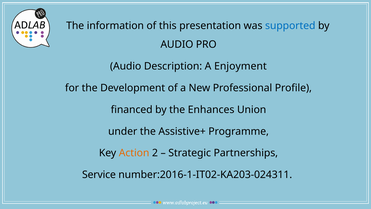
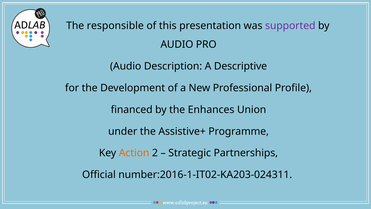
information: information -> responsible
supported colour: blue -> purple
Enjoyment: Enjoyment -> Descriptive
Service: Service -> Official
